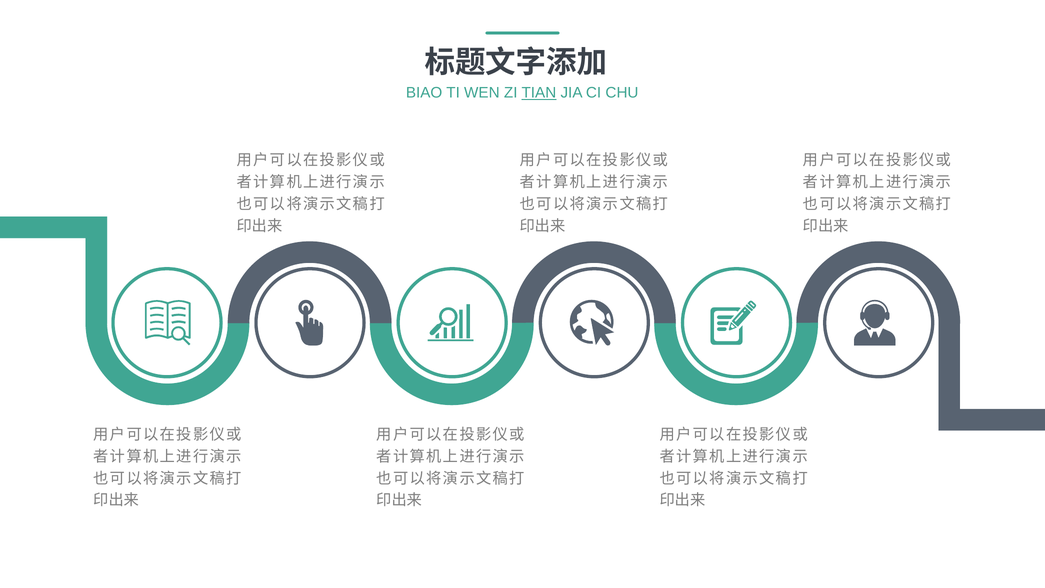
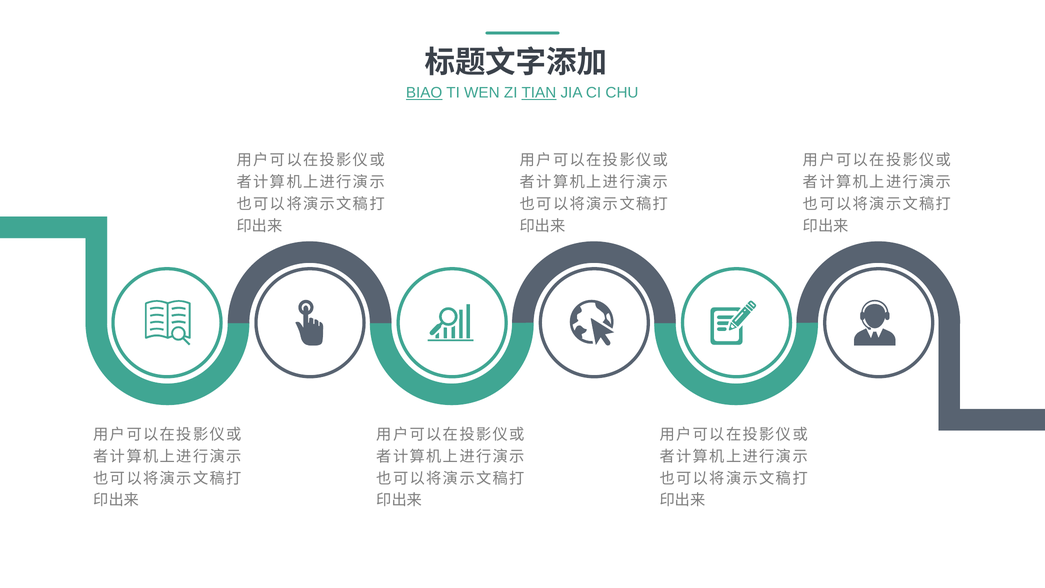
BIAO underline: none -> present
